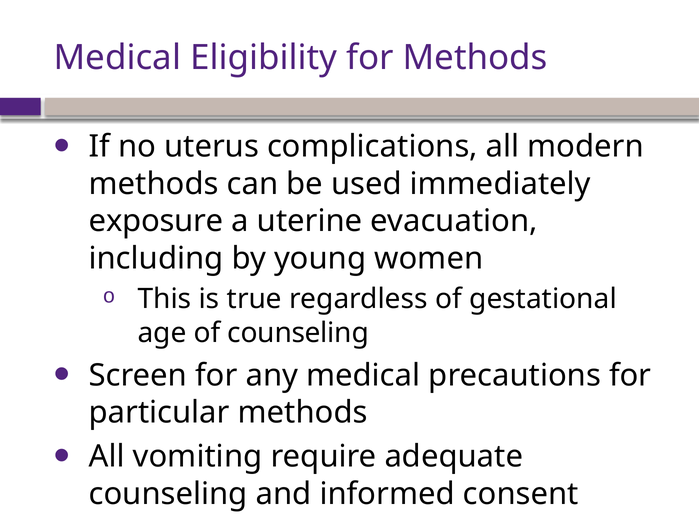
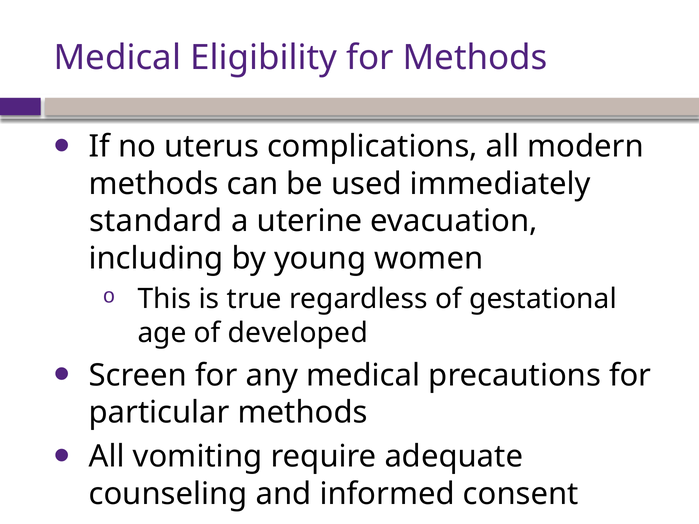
exposure: exposure -> standard
of counseling: counseling -> developed
